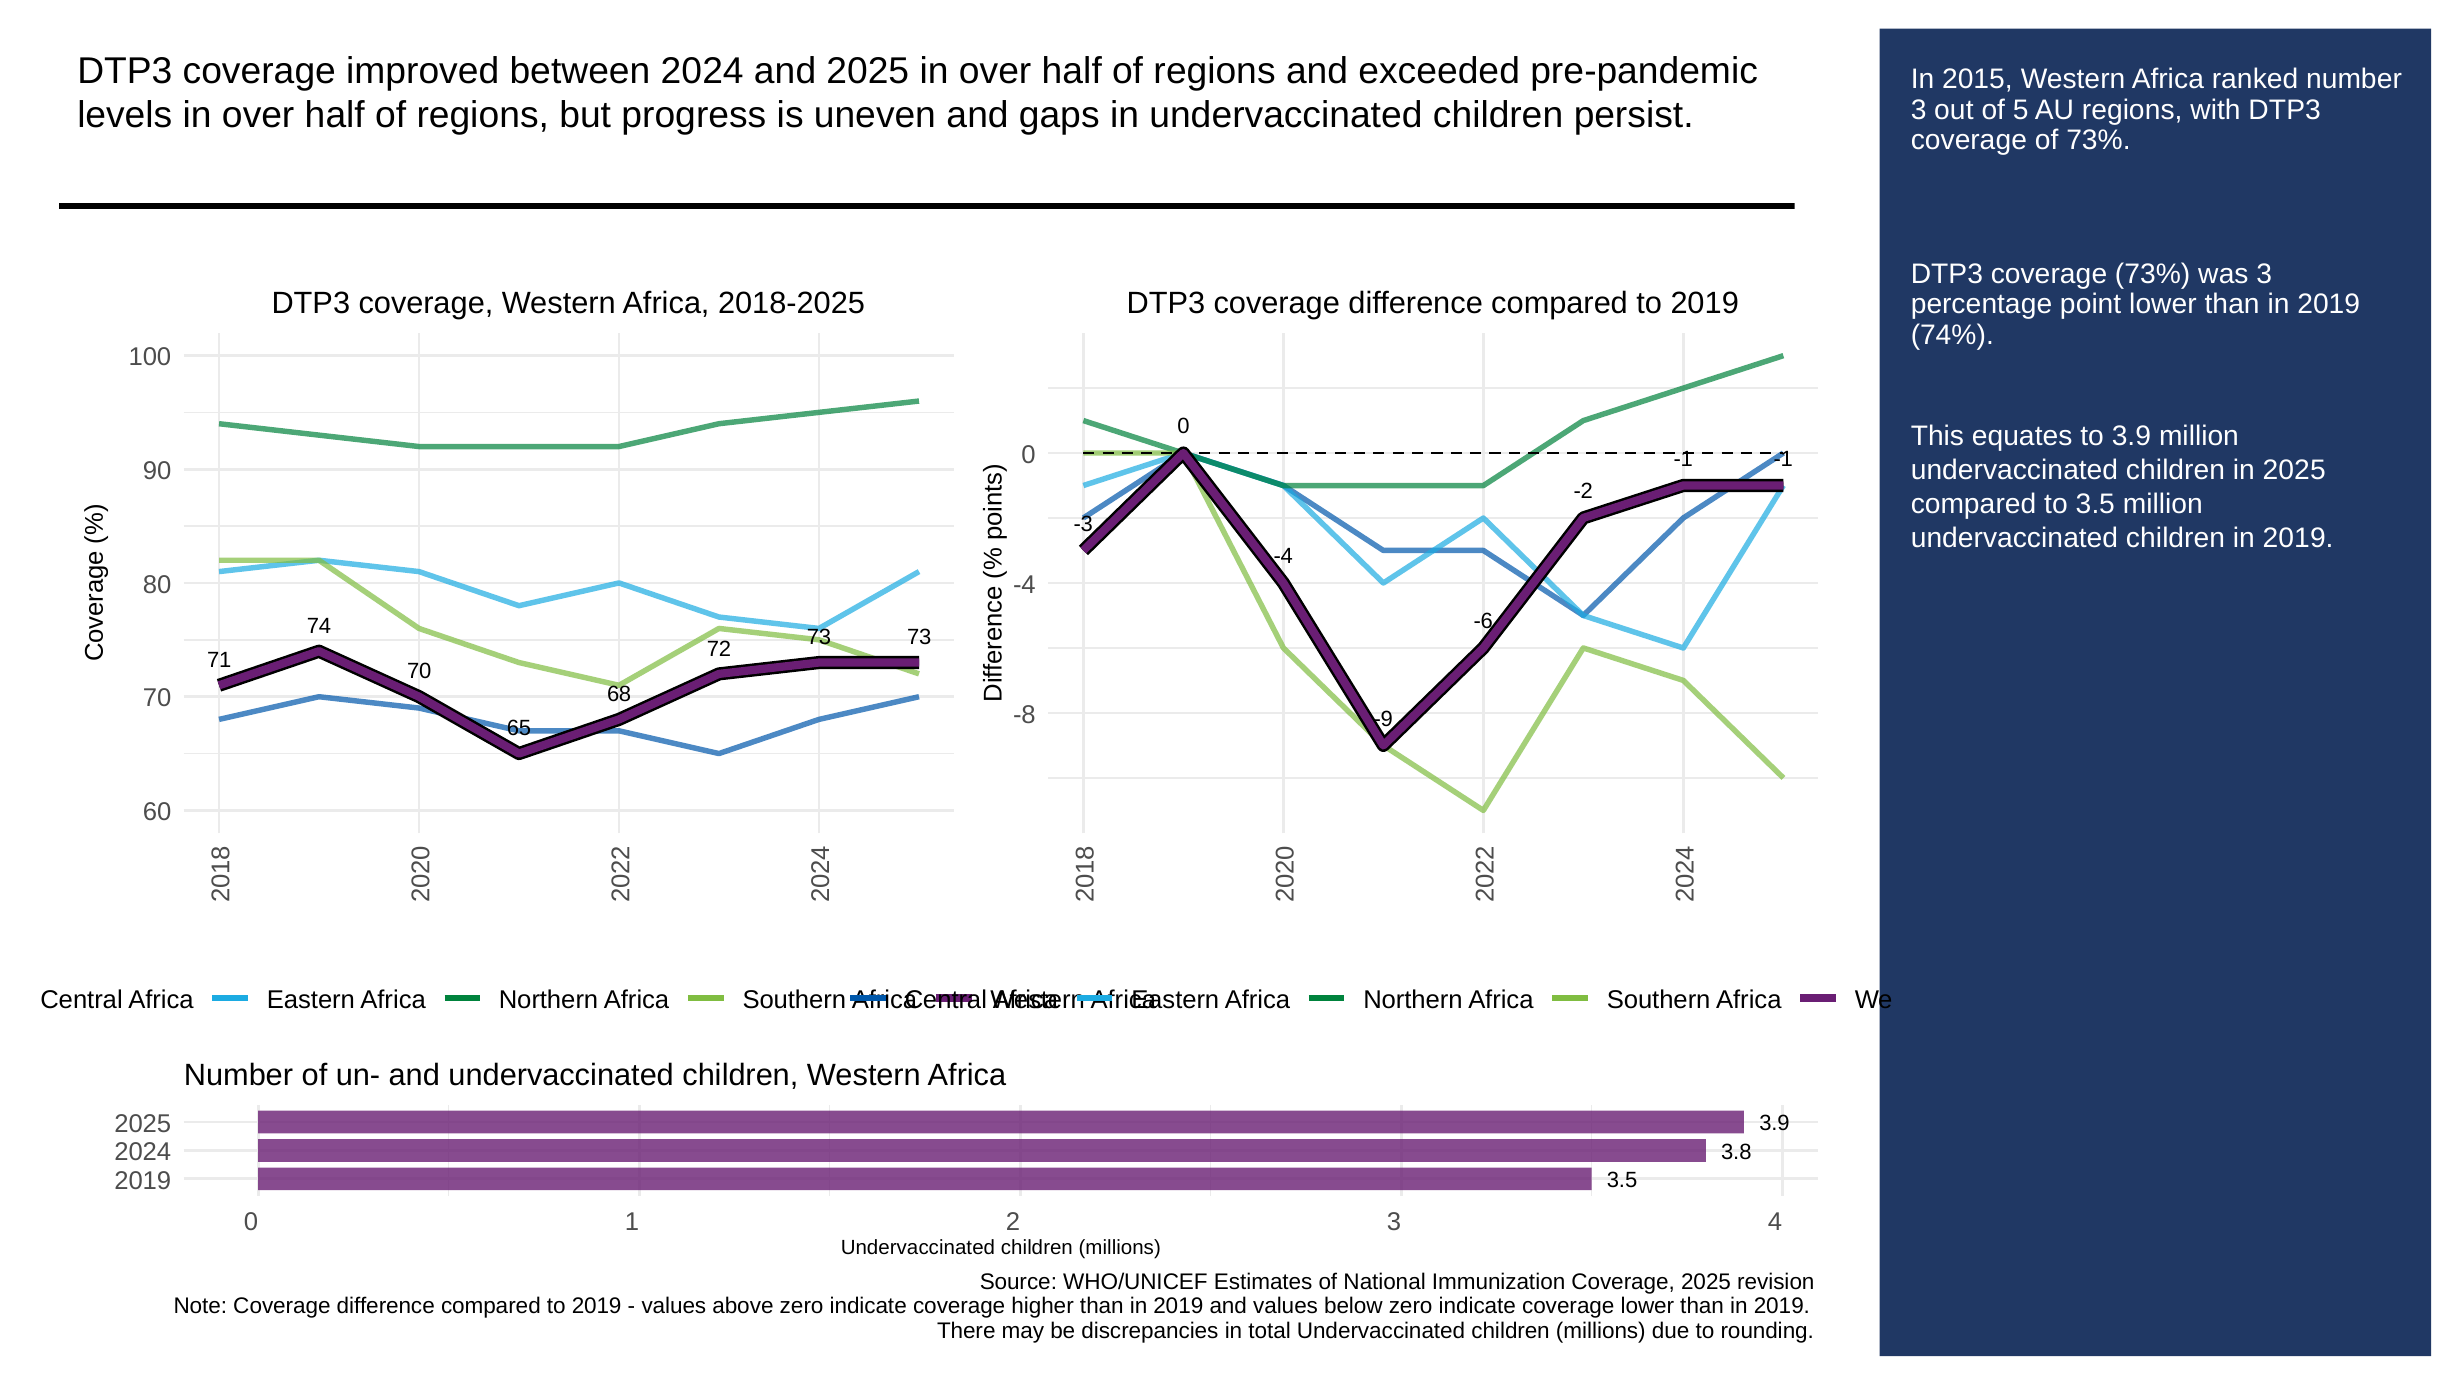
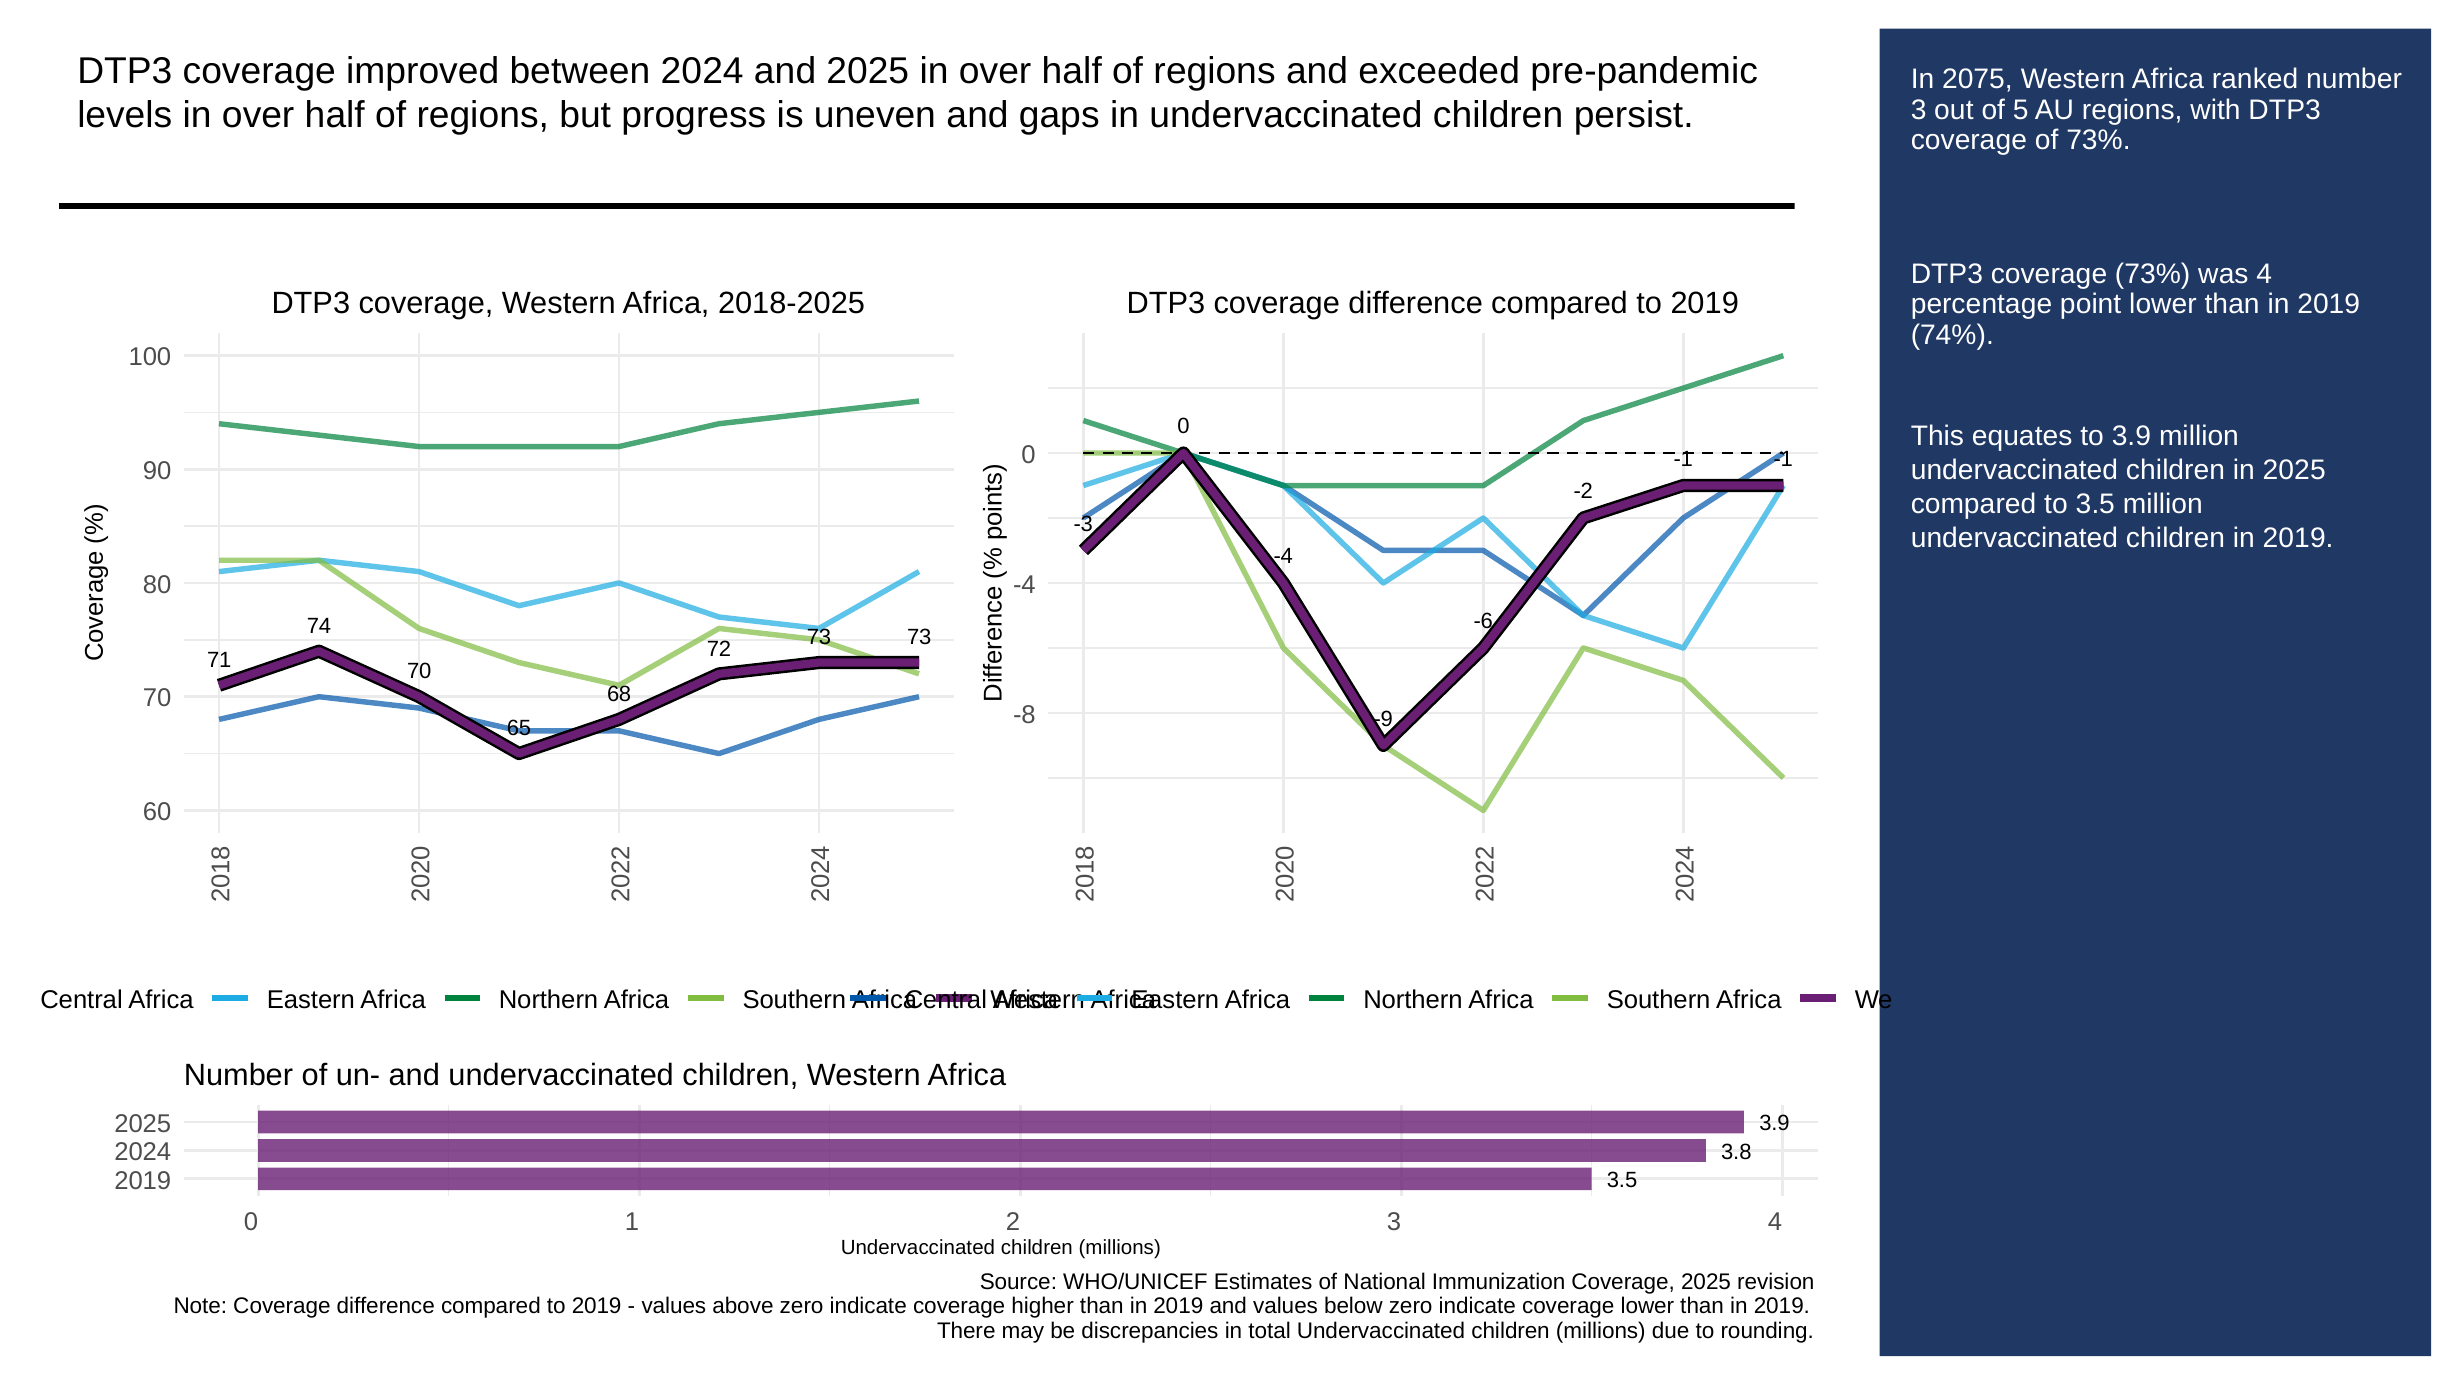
2015: 2015 -> 2075
was 3: 3 -> 4
